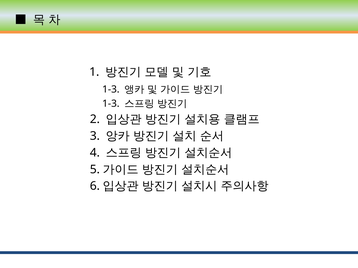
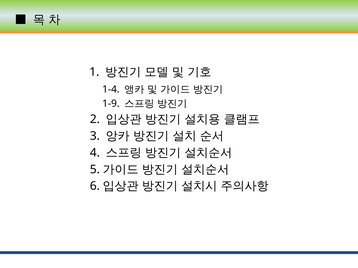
1-3 at (111, 90): 1-3 -> 1-4
1-3 at (111, 104): 1-3 -> 1-9
